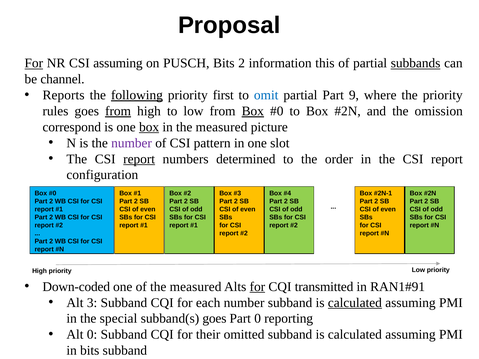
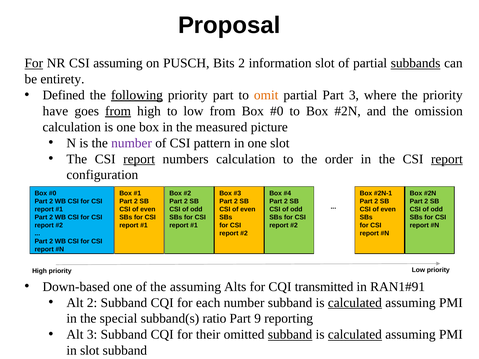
information this: this -> slot
channel: channel -> entirety
Reports: Reports -> Defined
priority first: first -> part
omit colour: blue -> orange
Part 9: 9 -> 3
rules: rules -> have
Box at (253, 111) underline: present -> none
correspond at (72, 127): correspond -> calculation
box at (149, 127) underline: present -> none
numbers determined: determined -> calculation
report at (447, 159) underline: none -> present
Down-coded: Down-coded -> Down-based
of the measured: measured -> assuming
for at (257, 287) underline: present -> none
Alt 3: 3 -> 2
subband(s goes: goes -> ratio
Part 0: 0 -> 9
Alt 0: 0 -> 3
subband at (290, 335) underline: none -> present
calculated at (355, 335) underline: none -> present
in bits: bits -> slot
